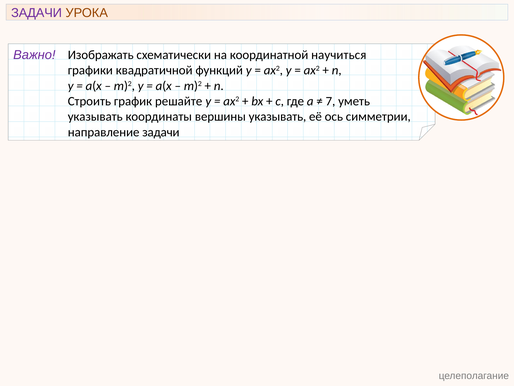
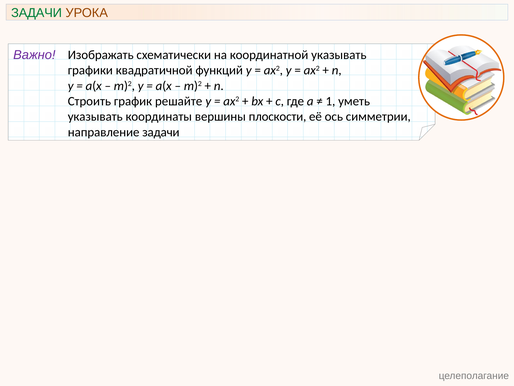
ЗАДАЧИ at (37, 13) colour: purple -> green
координатной научиться: научиться -> указывать
7: 7 -> 1
вершины указывать: указывать -> плоскости
